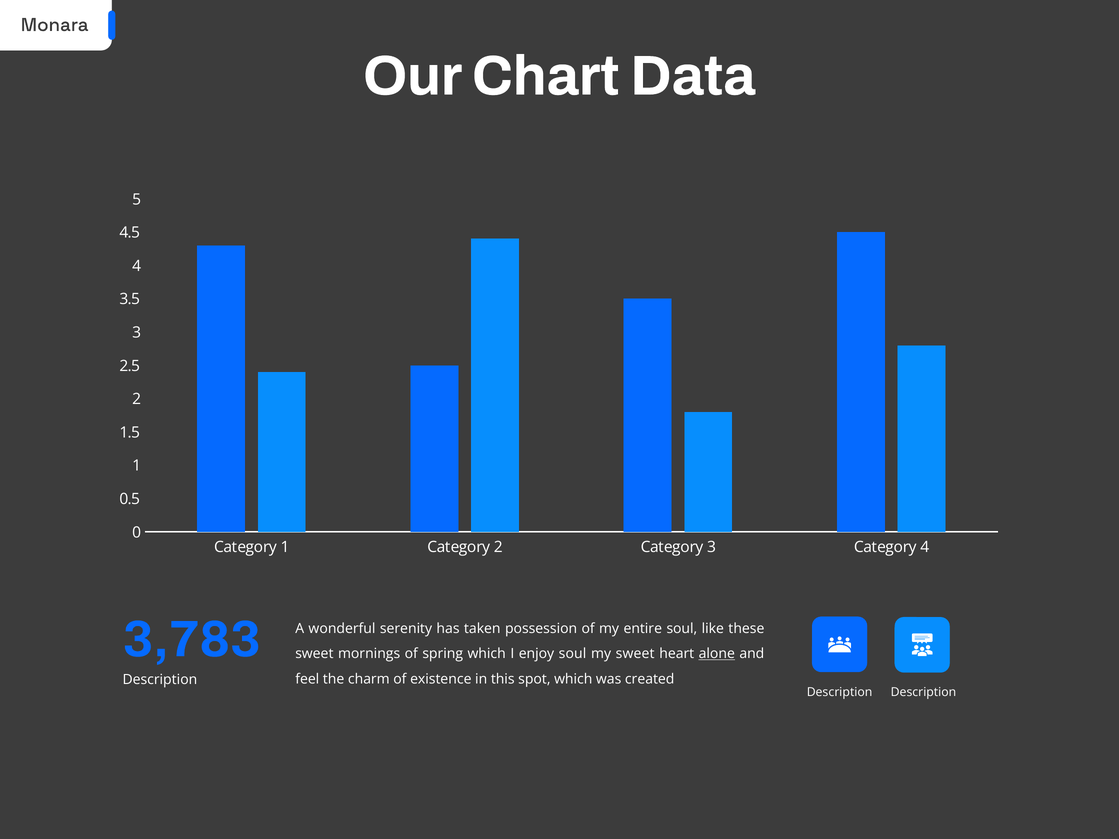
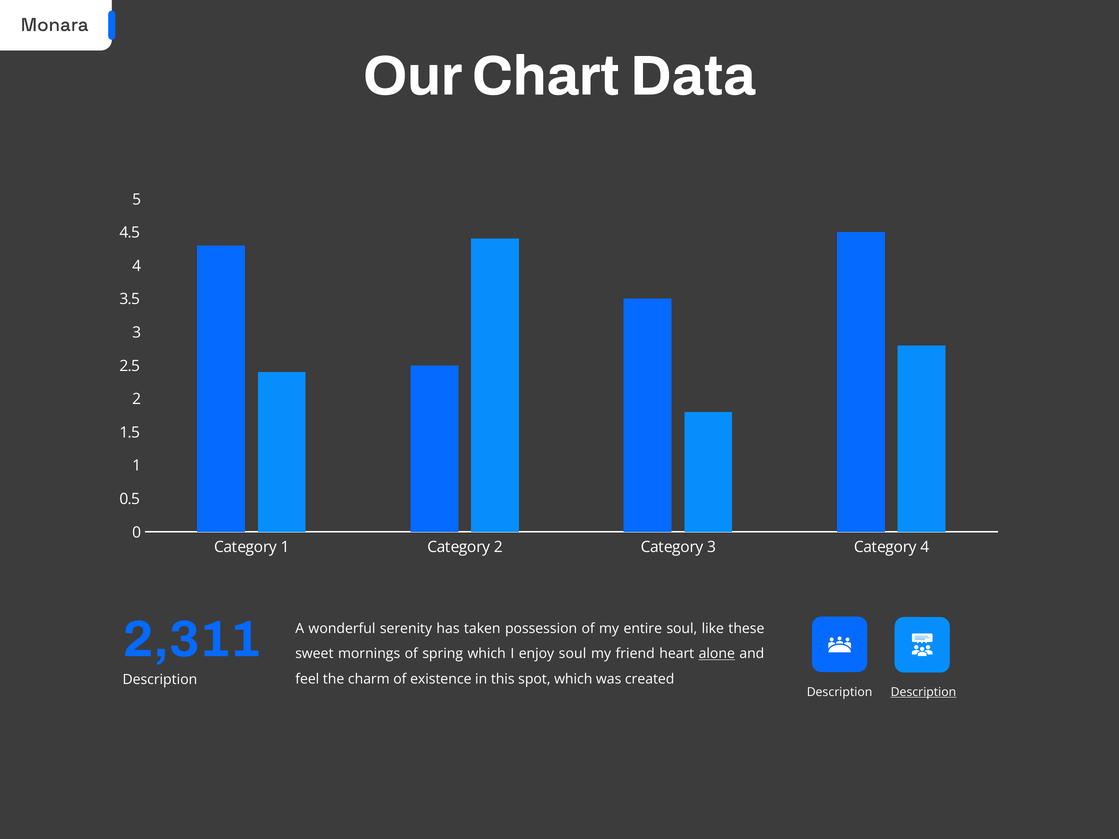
3,783: 3,783 -> 2,311
my sweet: sweet -> friend
Description at (923, 692) underline: none -> present
